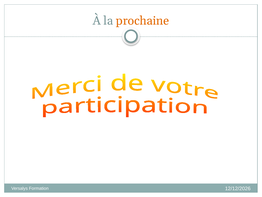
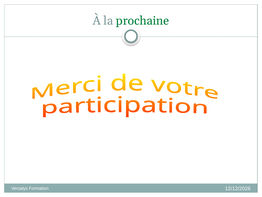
prochaine colour: orange -> green
